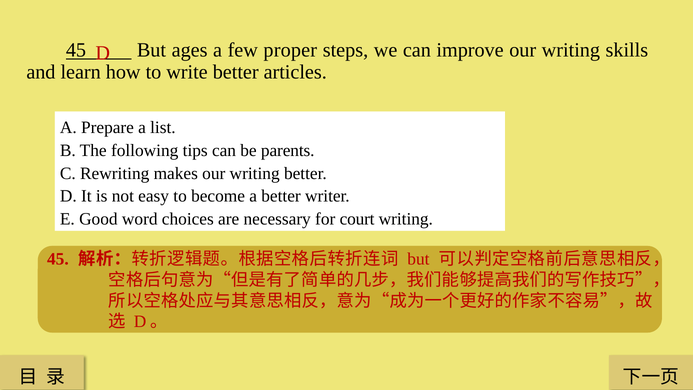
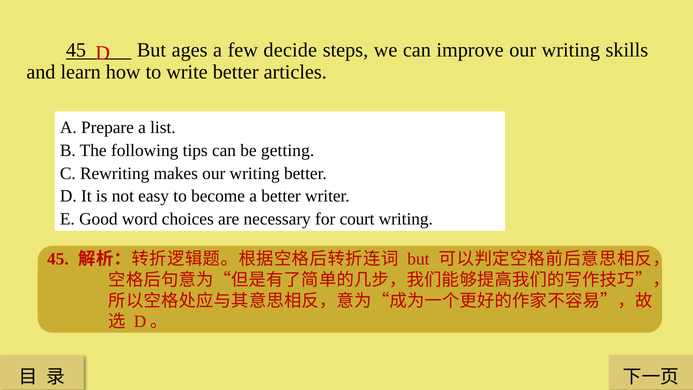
proper: proper -> decide
parents: parents -> getting
